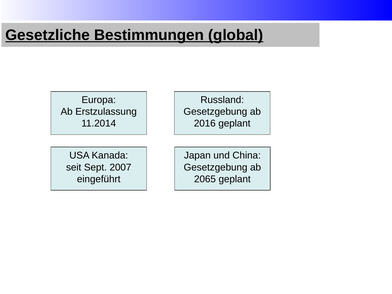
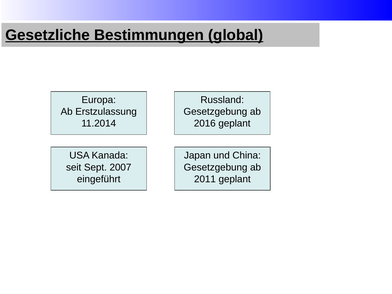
2065: 2065 -> 2011
